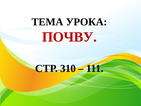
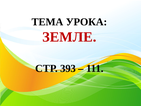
ПОЧВУ: ПОЧВУ -> ЗЕМЛЕ
310: 310 -> 393
